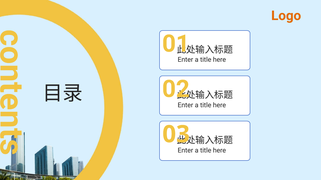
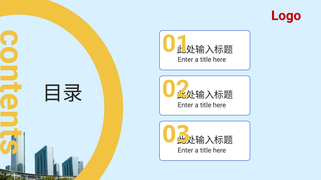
Logo colour: orange -> red
